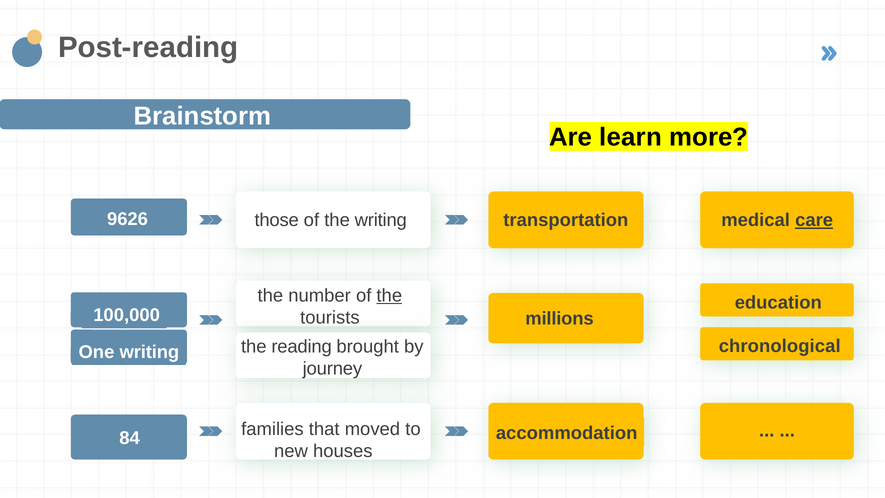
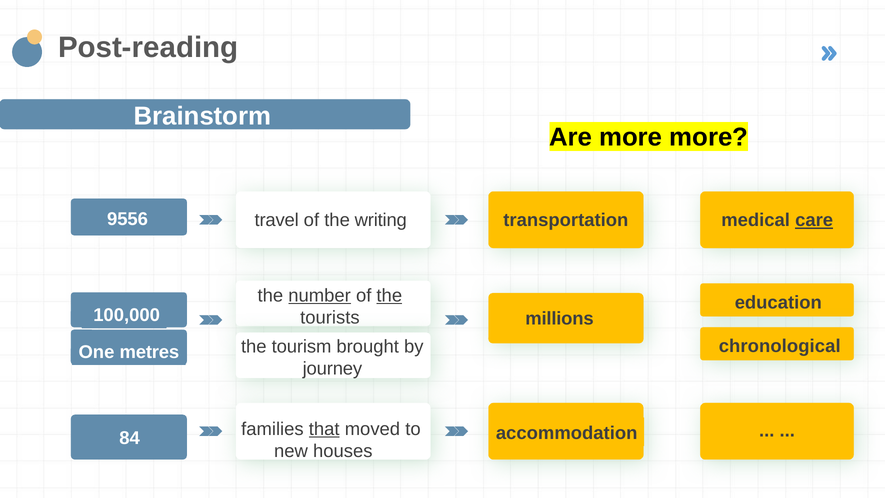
Are learn: learn -> more
9626: 9626 -> 9556
those: those -> travel
number underline: none -> present
One writing: writing -> metres
reading: reading -> tourism
that underline: none -> present
